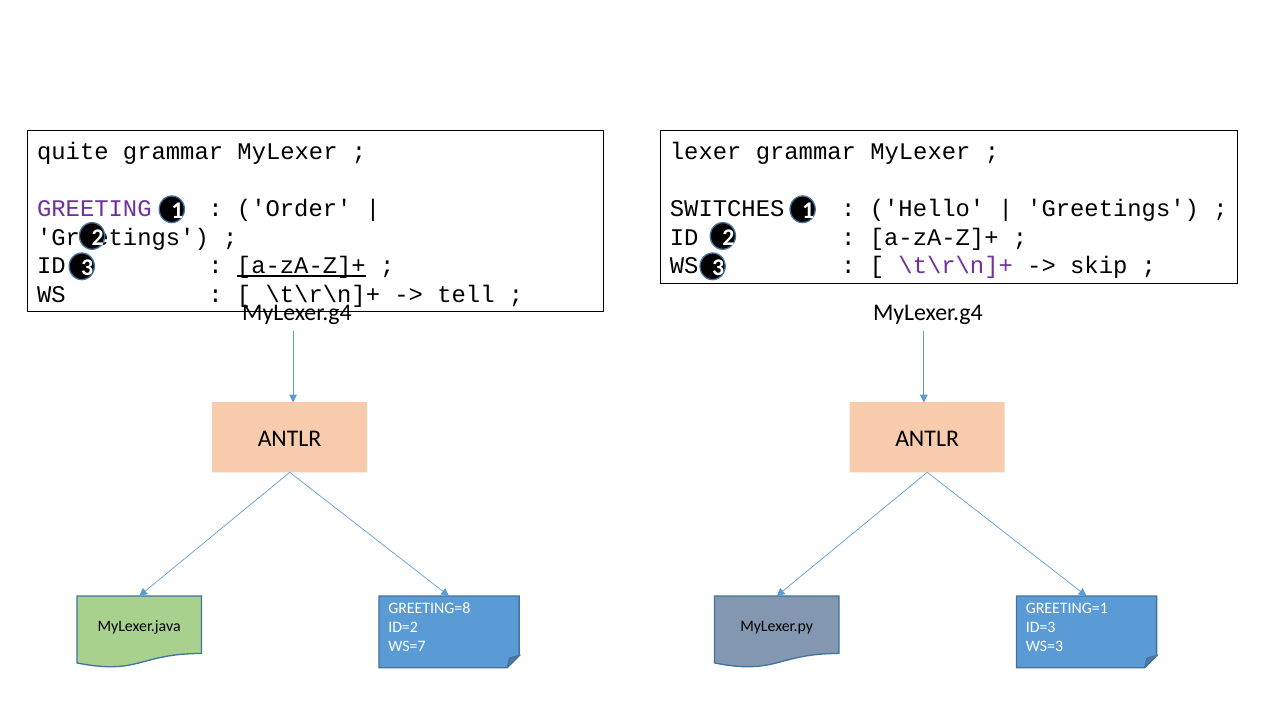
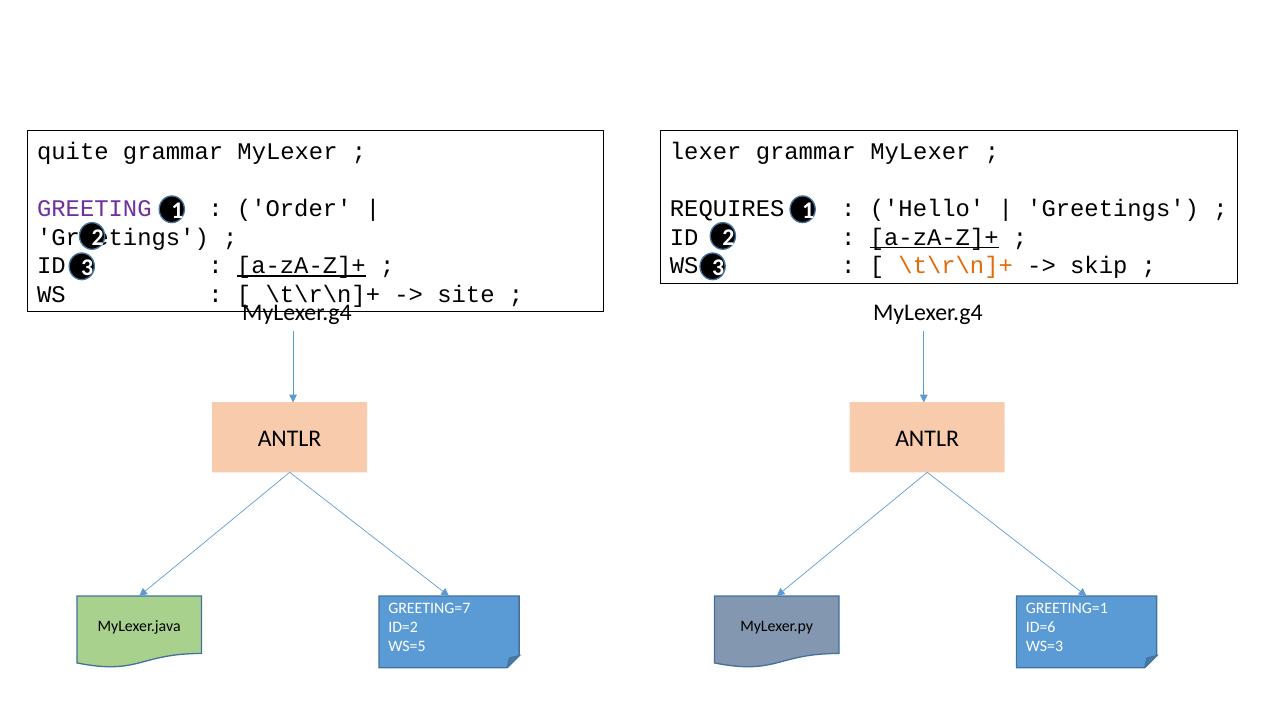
SWITCHES: SWITCHES -> REQUIRES
a-zA-Z]+ at (934, 237) underline: none -> present
\t\r\n]+ at (956, 266) colour: purple -> orange
tell: tell -> site
GREETING=8: GREETING=8 -> GREETING=7
ID=3: ID=3 -> ID=6
WS=7: WS=7 -> WS=5
